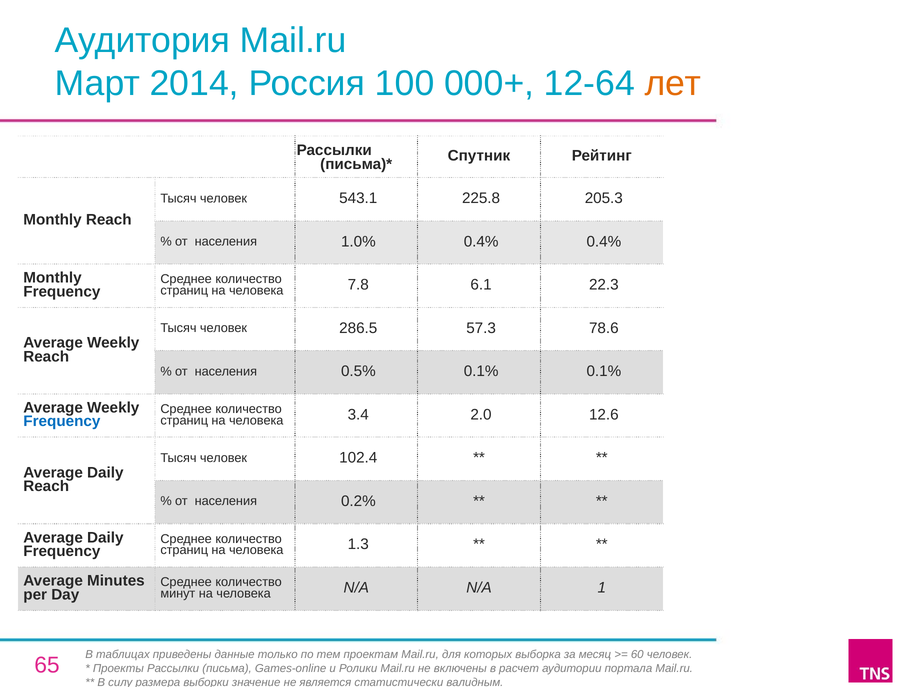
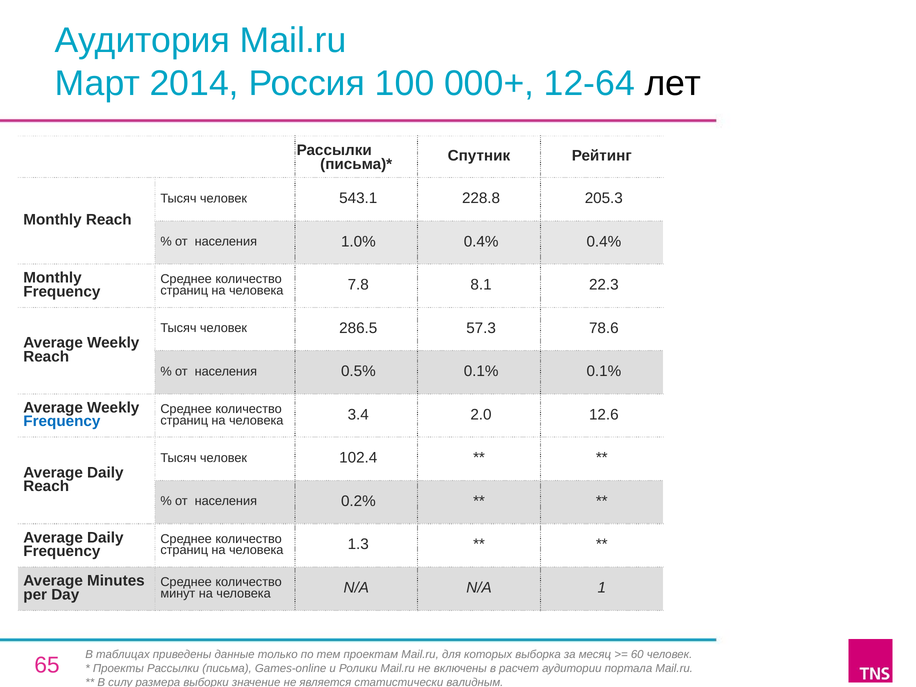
лет colour: orange -> black
225.8: 225.8 -> 228.8
6.1: 6.1 -> 8.1
